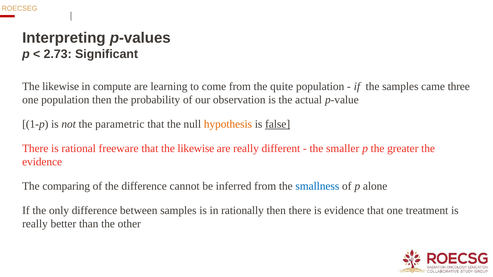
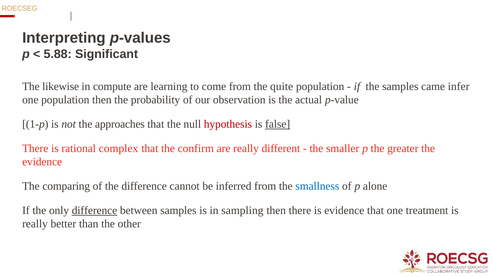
2.73: 2.73 -> 5.88
three: three -> infer
parametric: parametric -> approaches
hypothesis colour: orange -> red
freeware: freeware -> complex
that the likewise: likewise -> confirm
difference at (94, 211) underline: none -> present
rationally: rationally -> sampling
